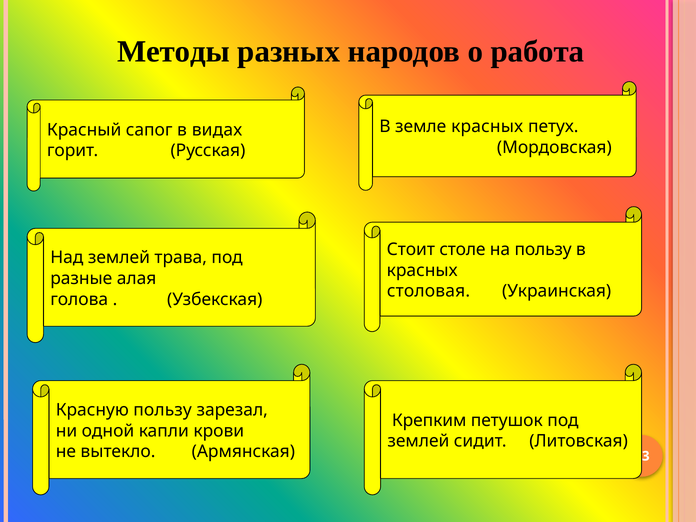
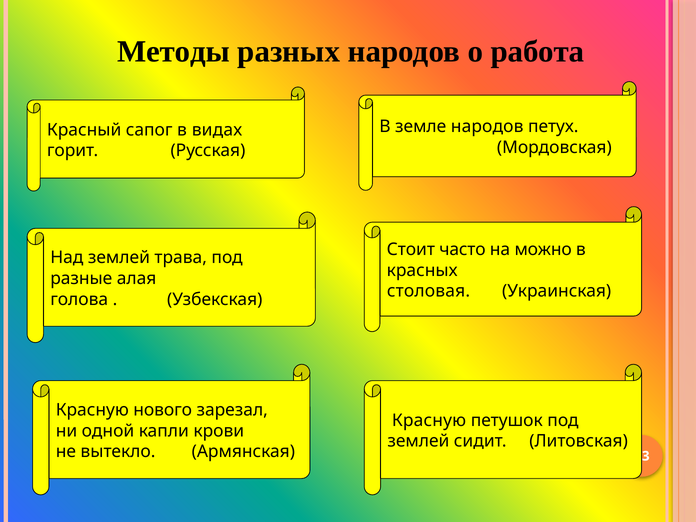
земле красных: красных -> народов
столе: столе -> часто
на пользу: пользу -> можно
Красную пользу: пользу -> нового
Крепким at (429, 420): Крепким -> Красную
